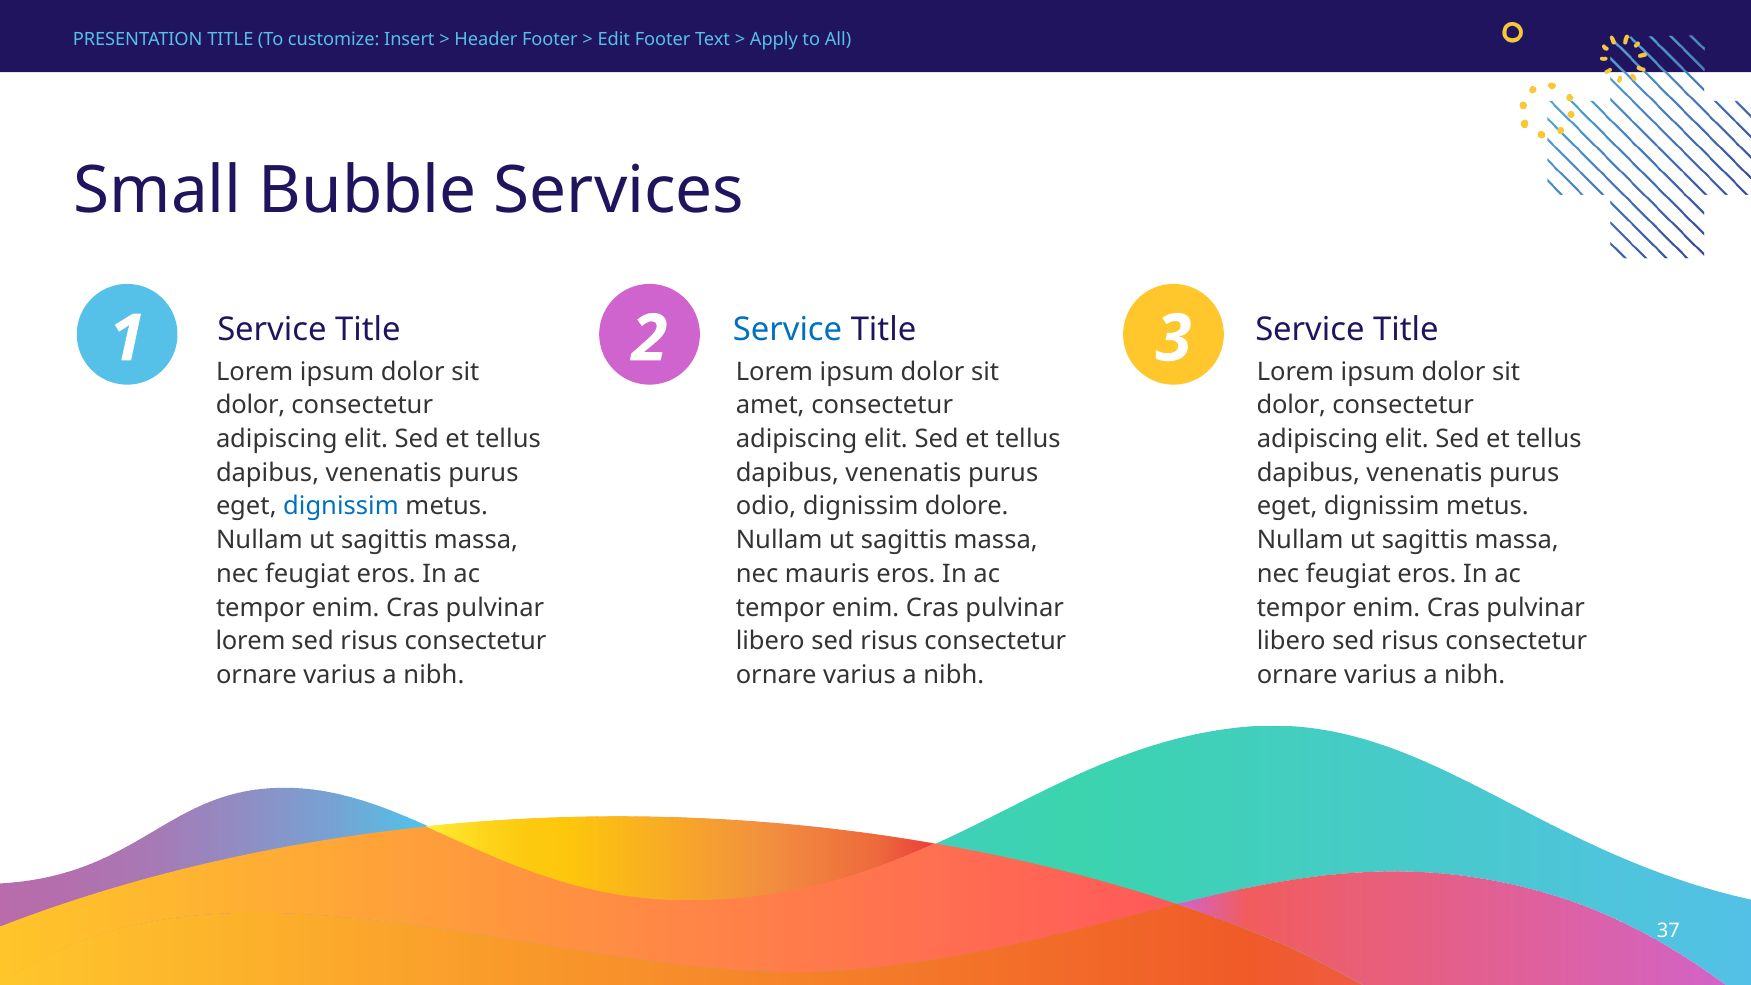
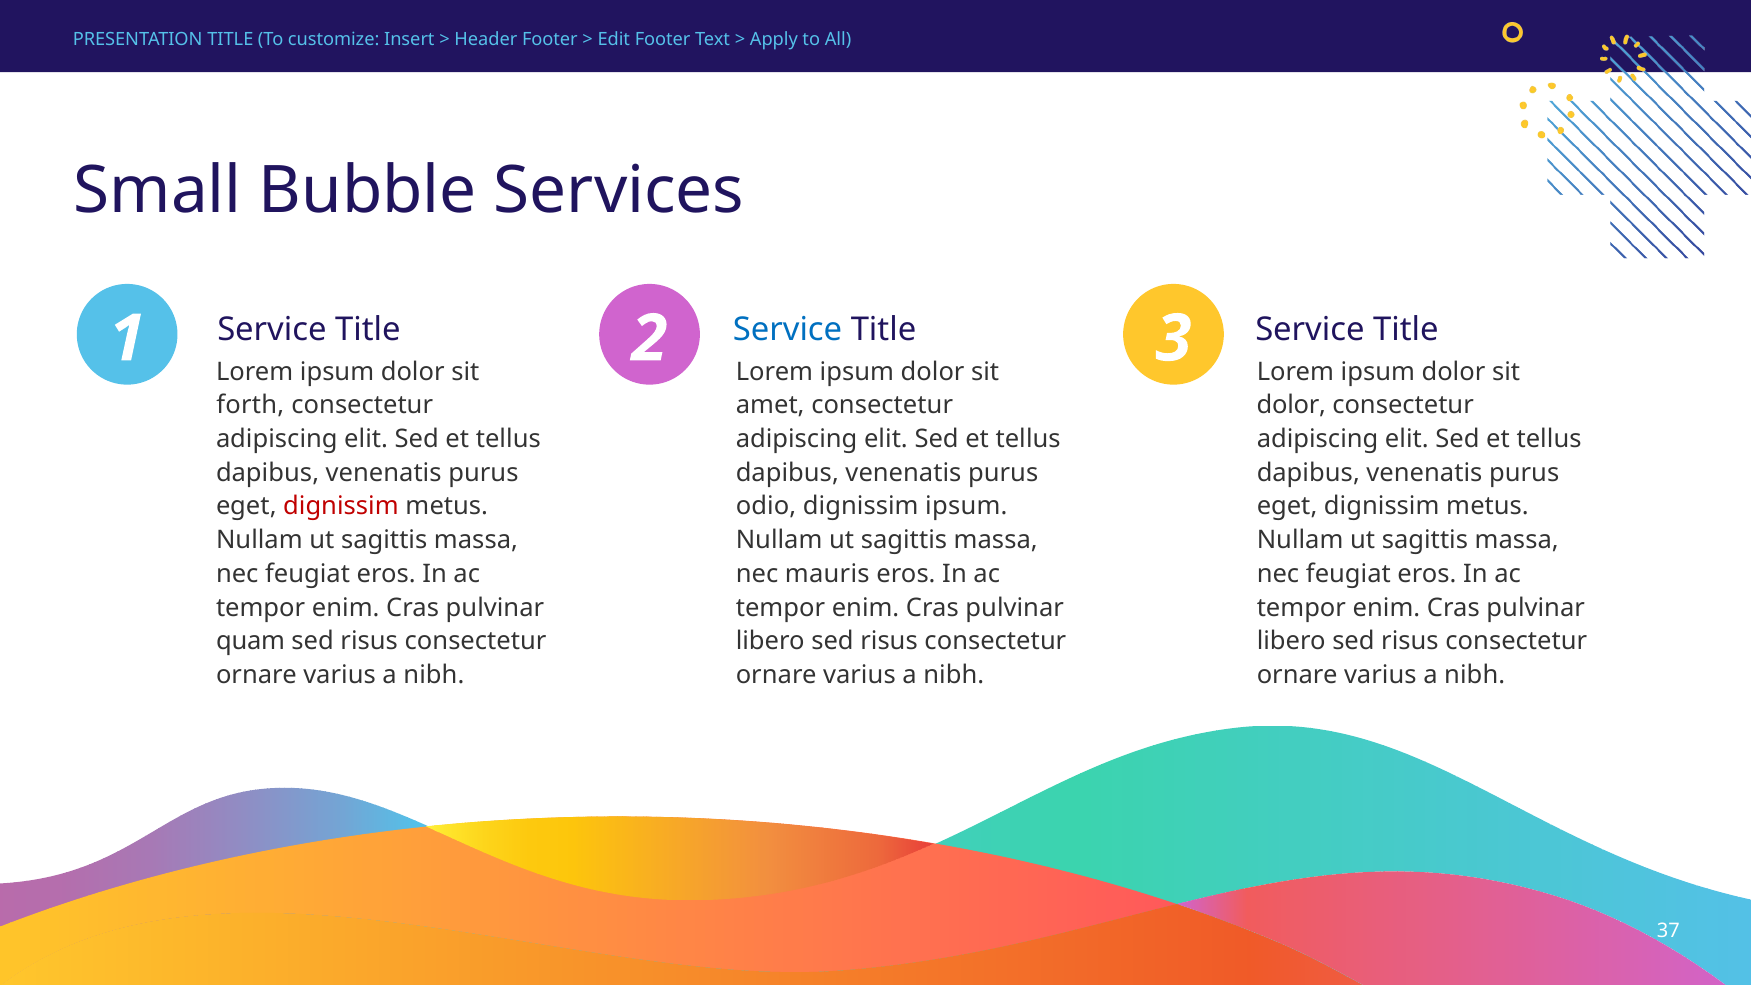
dolor at (251, 405): dolor -> forth
dignissim at (341, 506) colour: blue -> red
dignissim dolore: dolore -> ipsum
lorem at (251, 641): lorem -> quam
